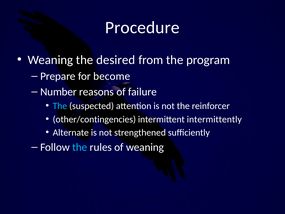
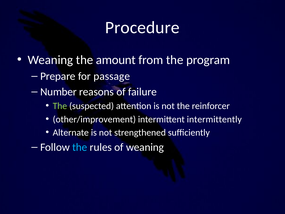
desired: desired -> amount
become: become -> passage
The at (60, 106) colour: light blue -> light green
other/contingencies: other/contingencies -> other/improvement
